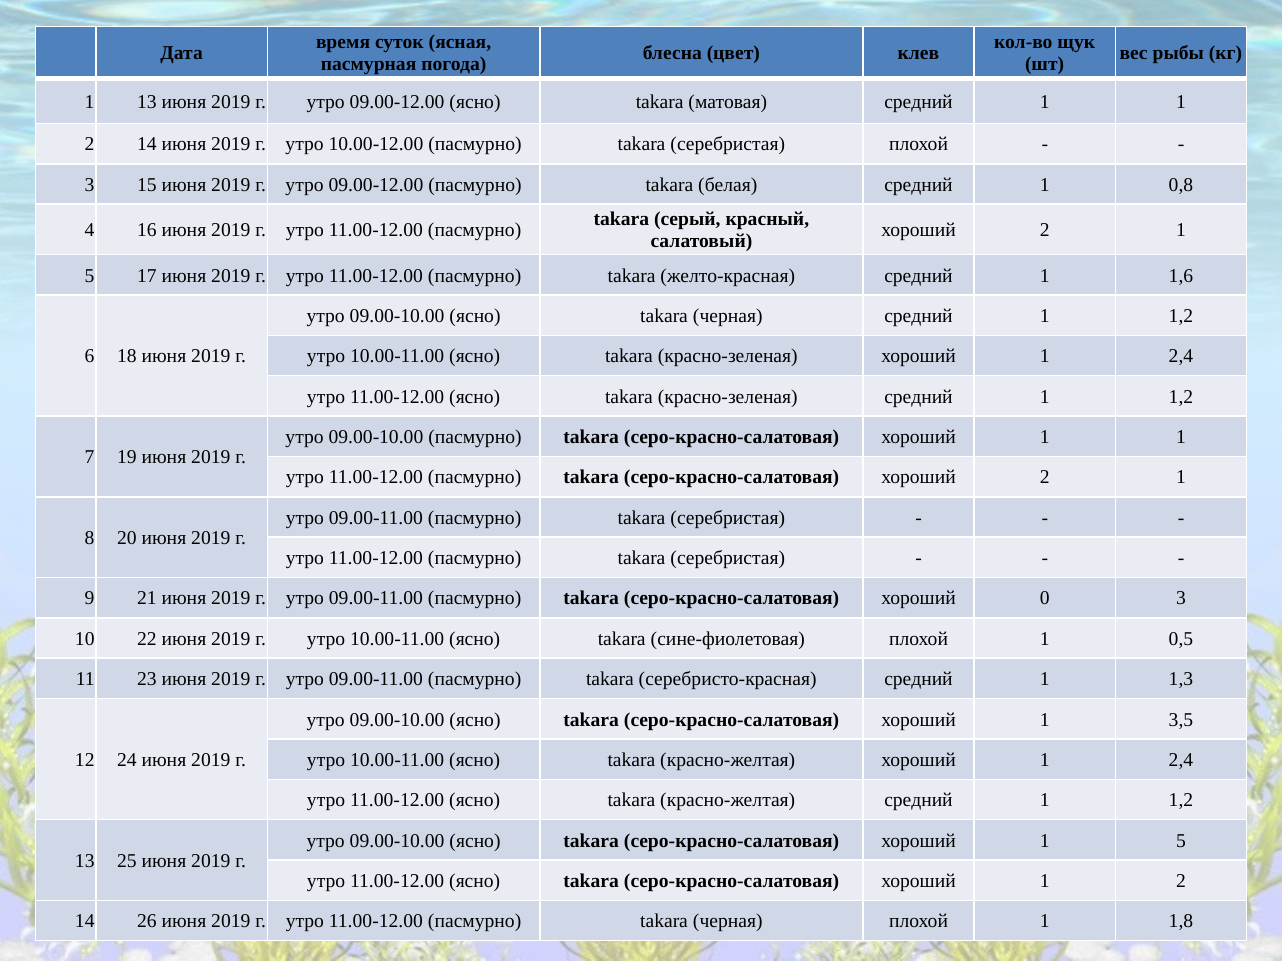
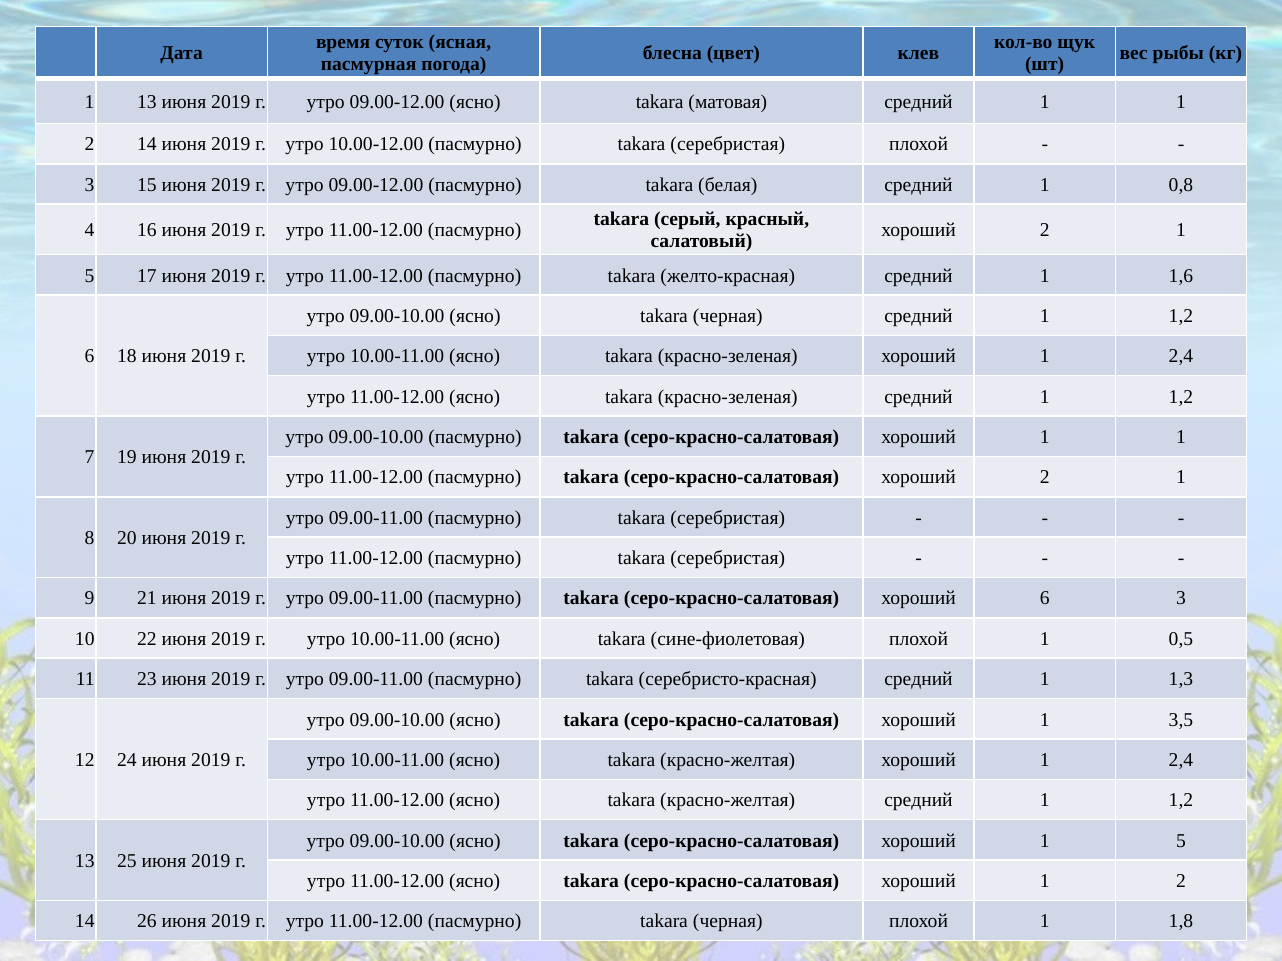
хороший 0: 0 -> 6
